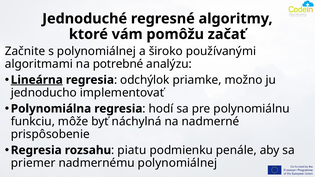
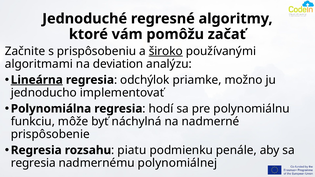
s polynomiálnej: polynomiálnej -> prispôsobeniu
široko underline: none -> present
potrebné: potrebné -> deviation
priemer at (33, 163): priemer -> regresia
